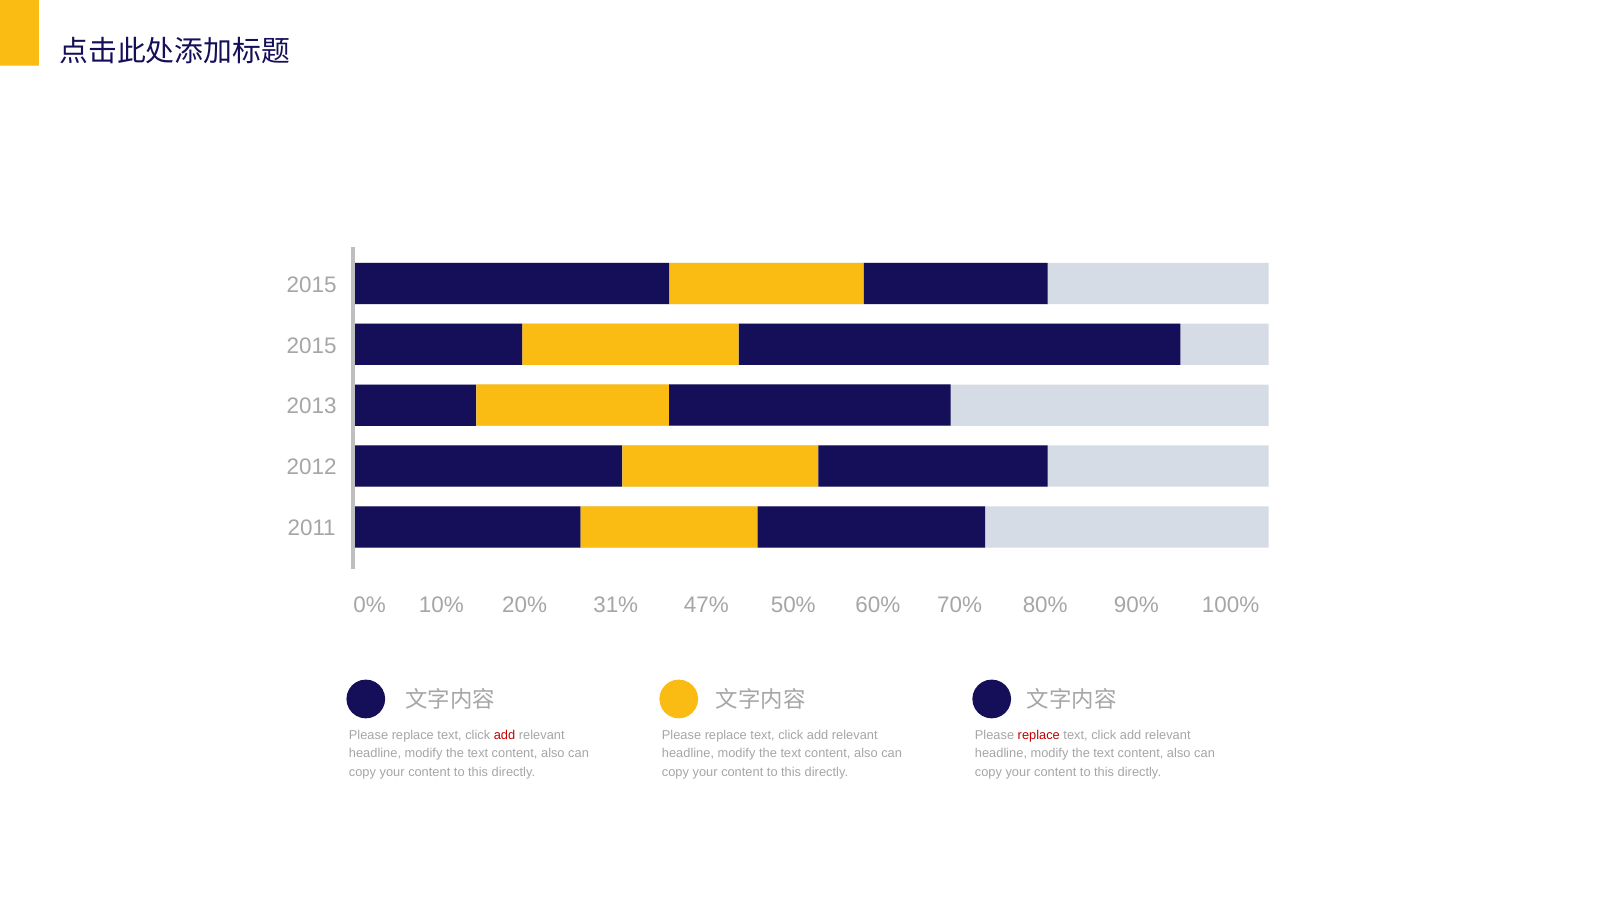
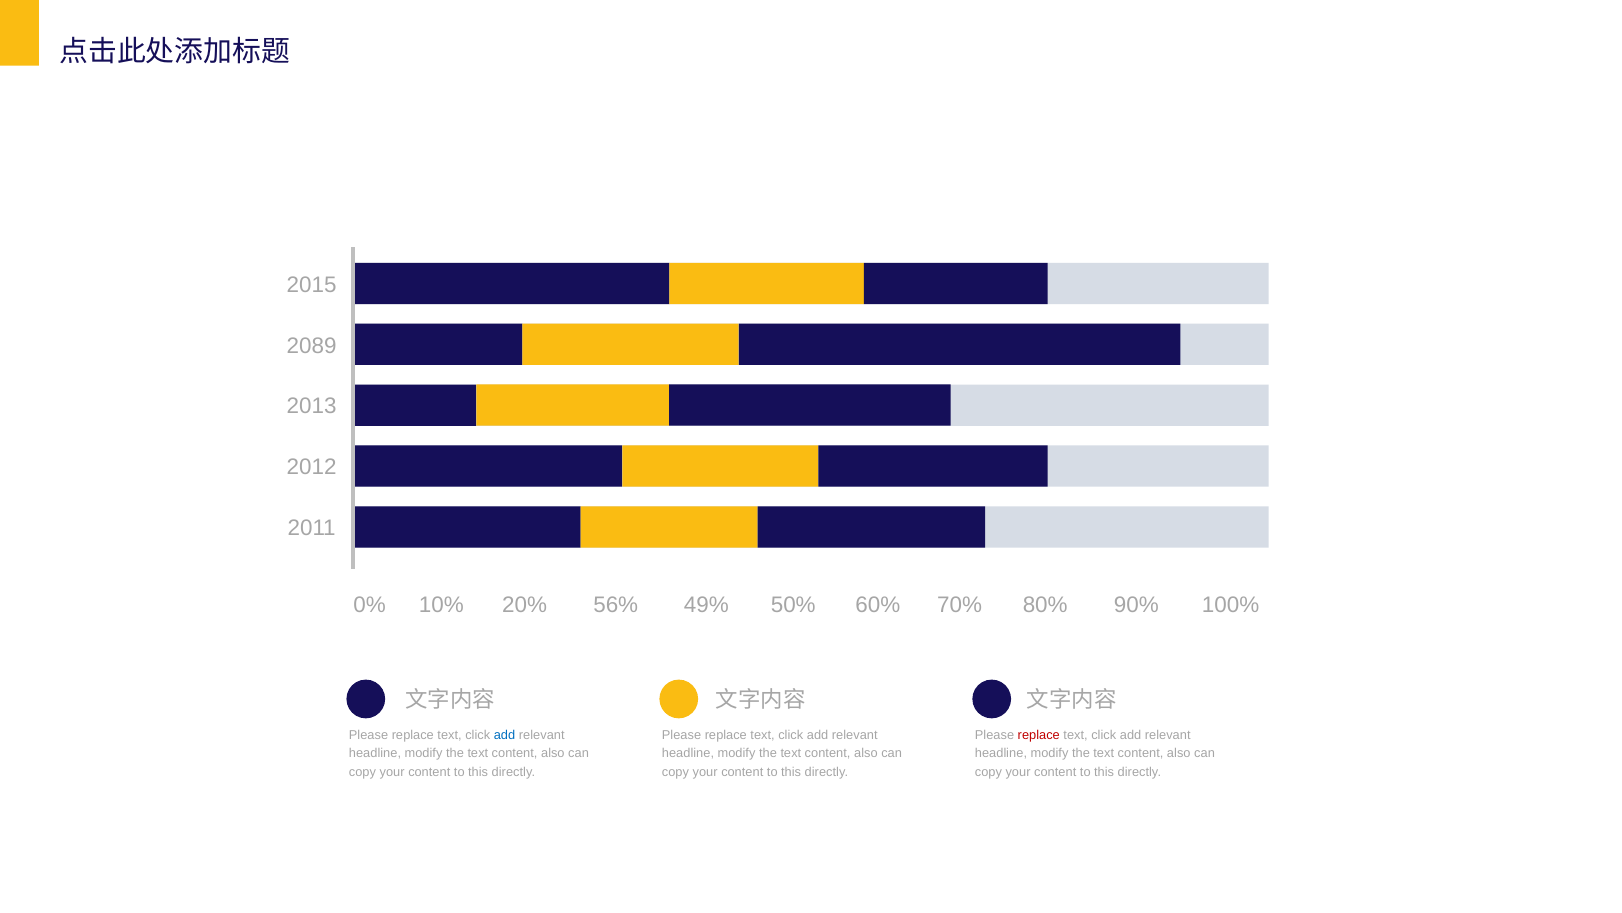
2015 at (312, 346): 2015 -> 2089
31%: 31% -> 56%
47%: 47% -> 49%
add at (505, 735) colour: red -> blue
